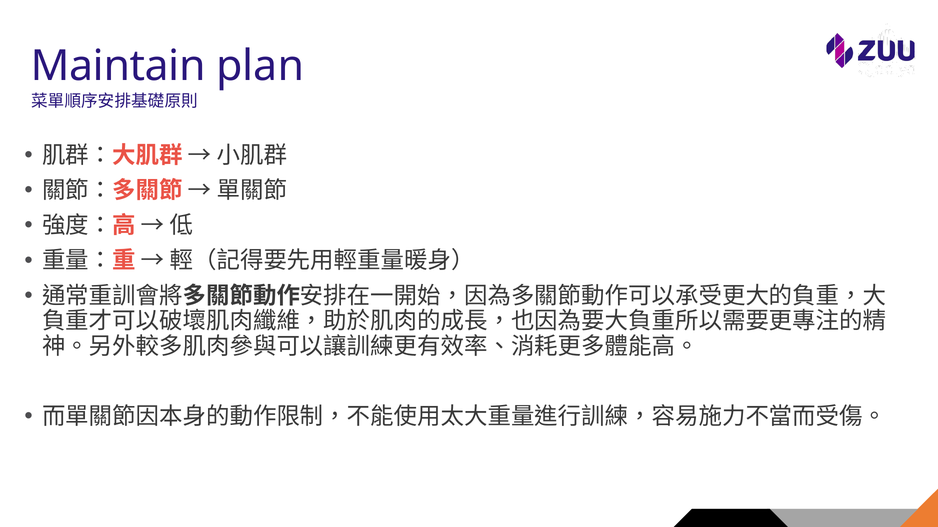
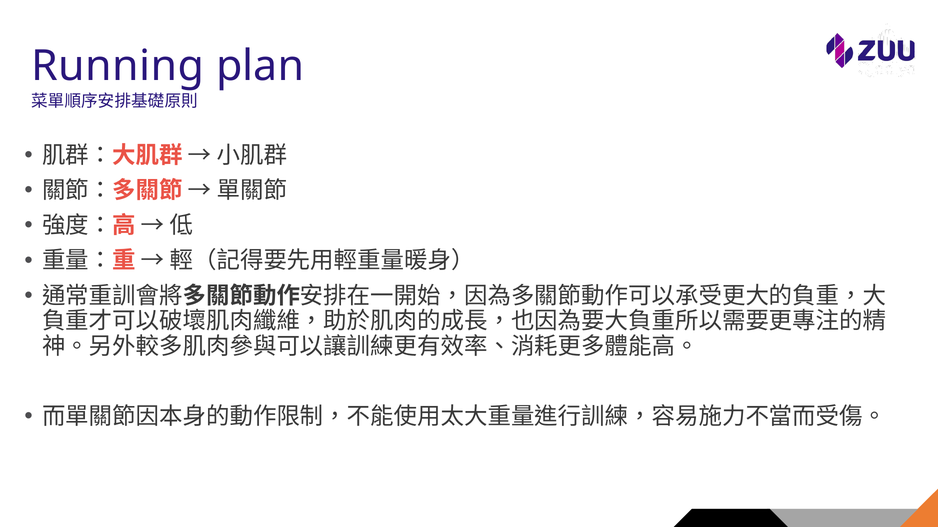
Maintain: Maintain -> Running
